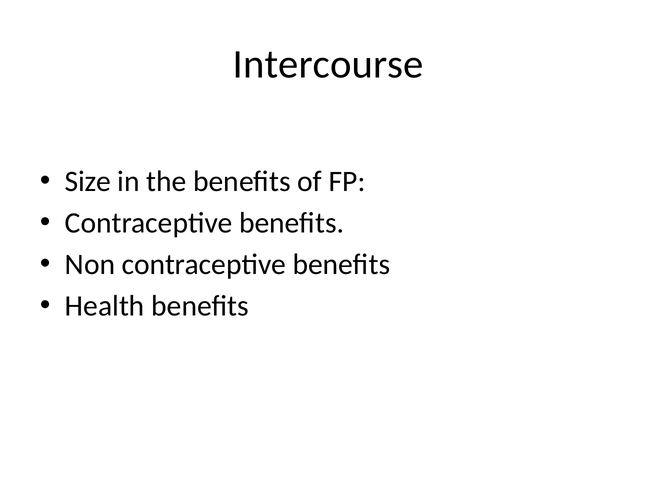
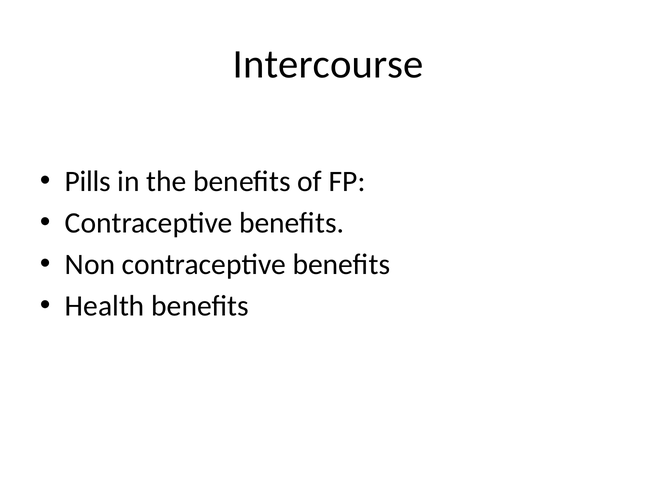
Size: Size -> Pills
